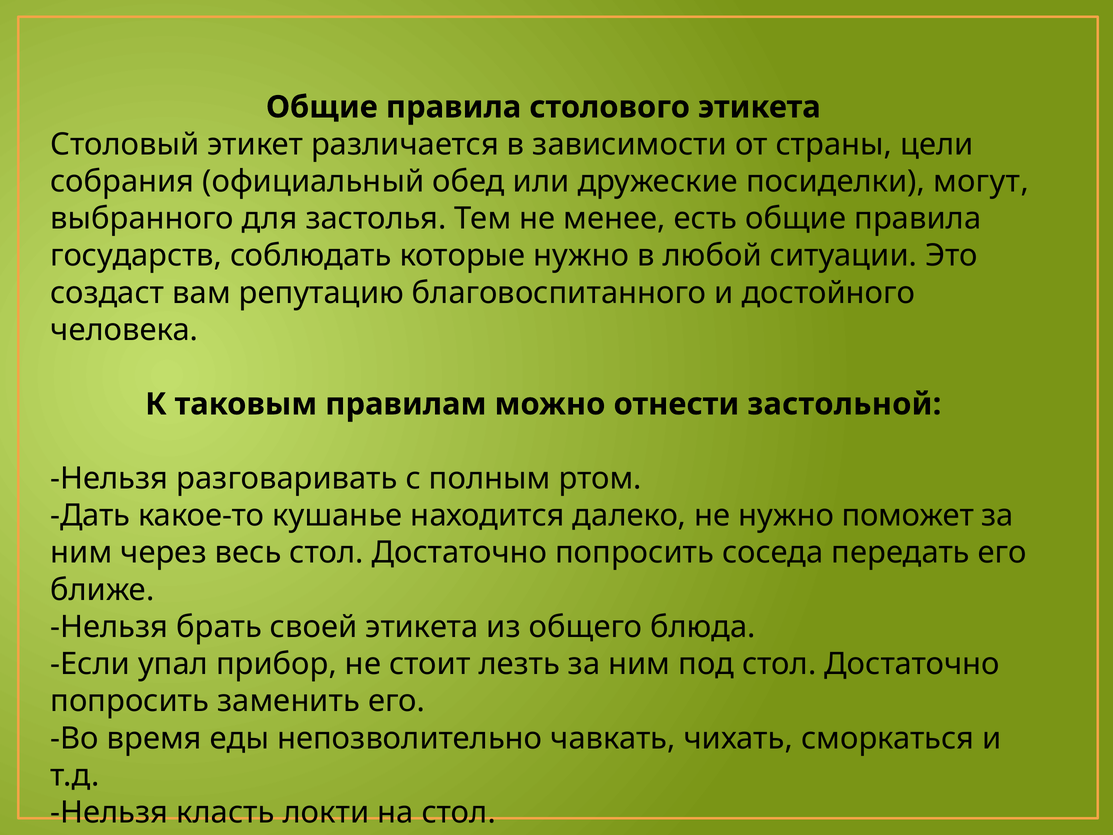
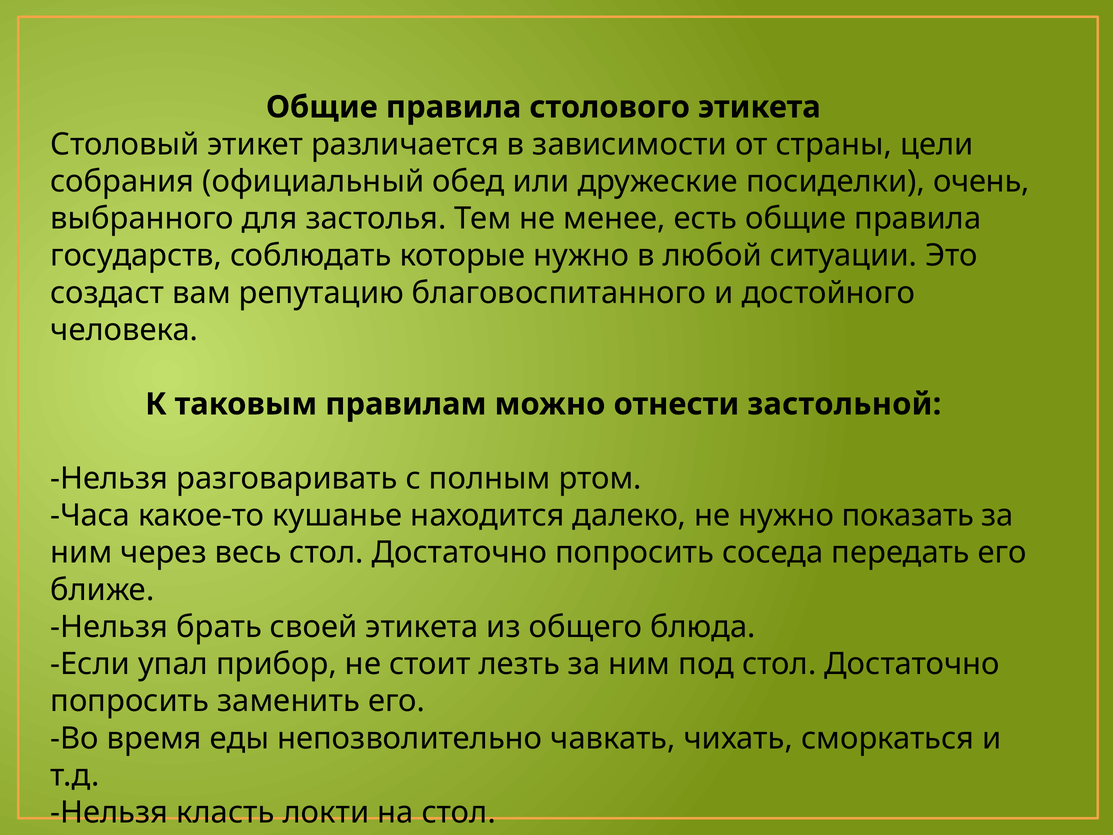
могут: могут -> очень
Дать: Дать -> Часа
поможет: поможет -> показать
